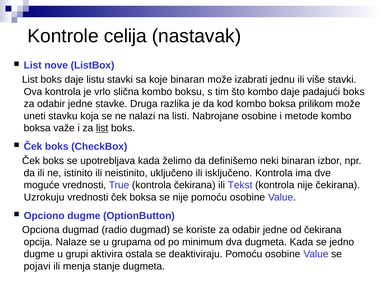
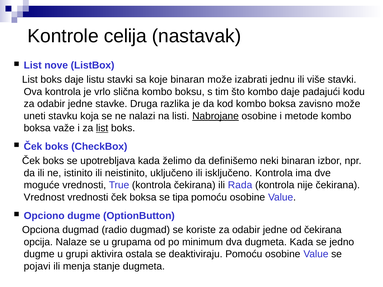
padajući boks: boks -> kodu
prilikom: prilikom -> zavisno
Nabrojane underline: none -> present
Tekst: Tekst -> Rada
Uzrokuju: Uzrokuju -> Vrednost
se nije: nije -> tipa
